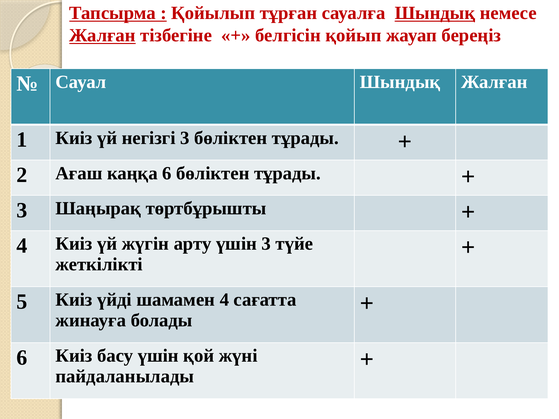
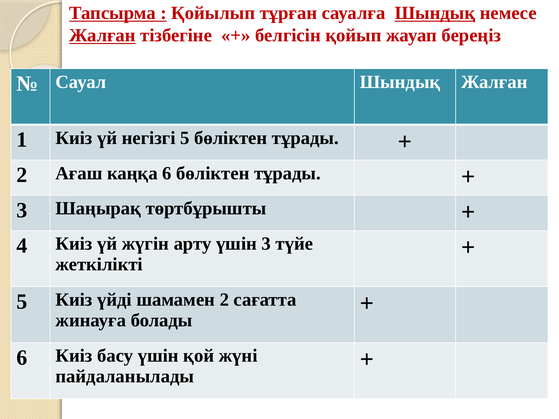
негізгі 3: 3 -> 5
шамамен 4: 4 -> 2
